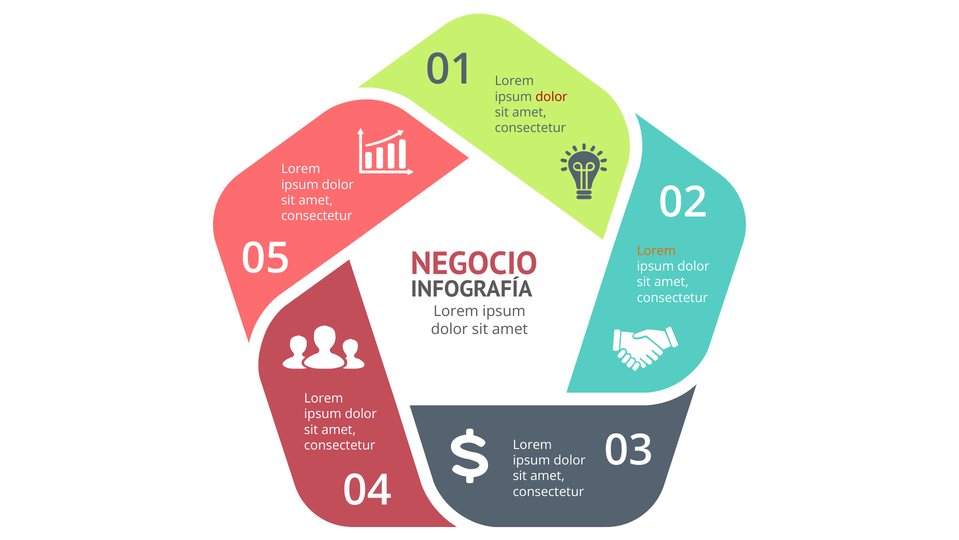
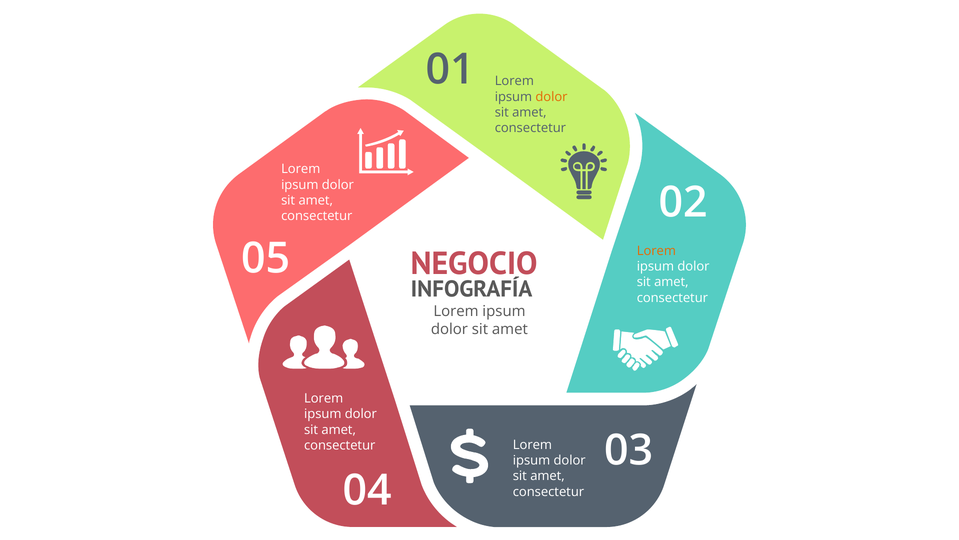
dolor at (551, 97) colour: red -> orange
